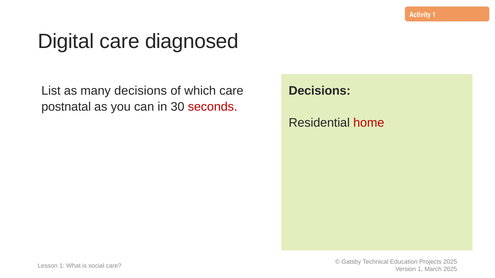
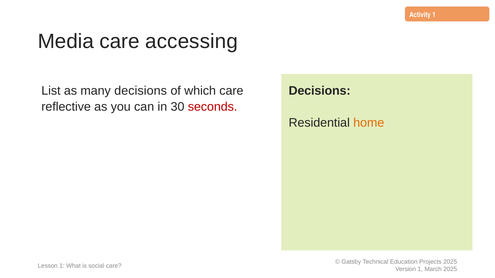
Digital: Digital -> Media
diagnosed: diagnosed -> accessing
postnatal: postnatal -> reflective
home colour: red -> orange
